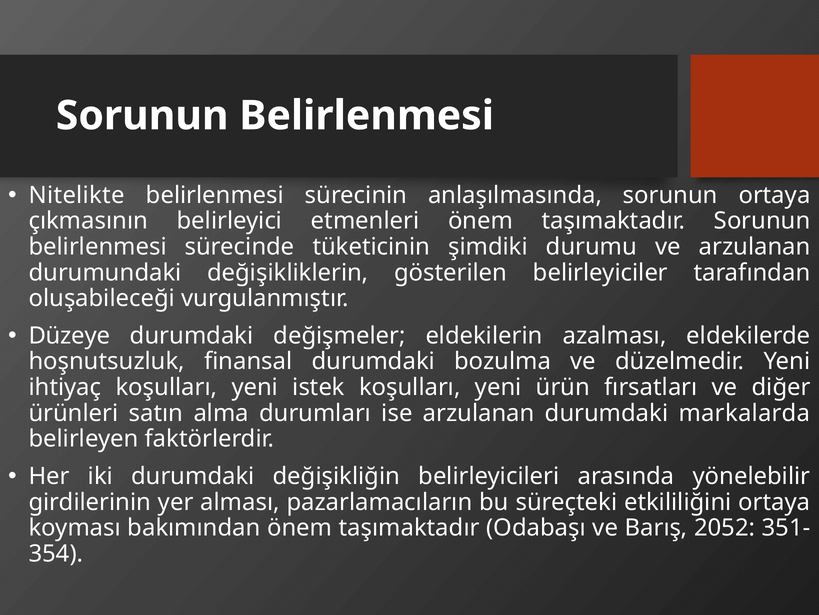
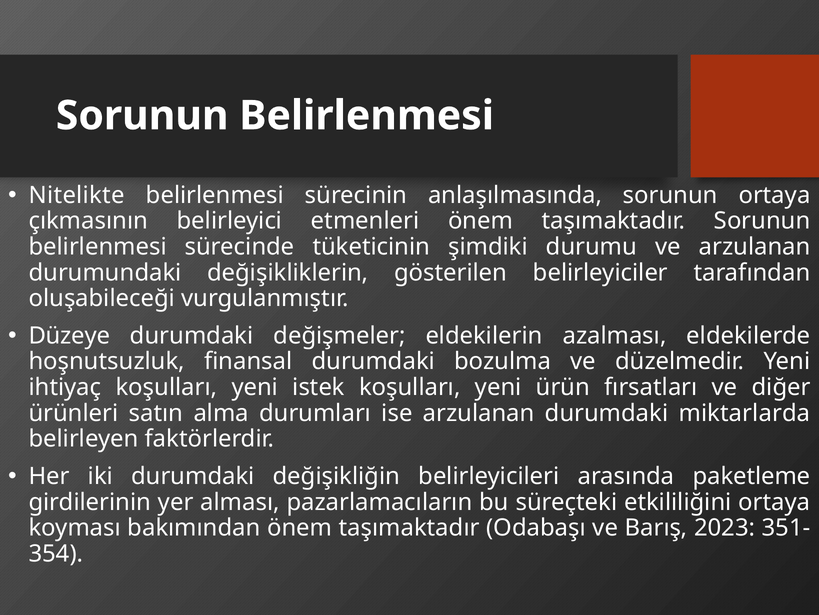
markalarda: markalarda -> miktarlarda
yönelebilir: yönelebilir -> paketleme
2052: 2052 -> 2023
